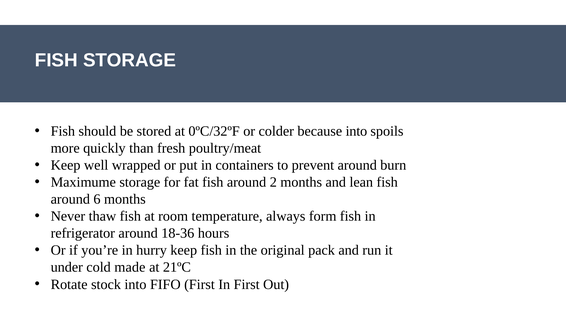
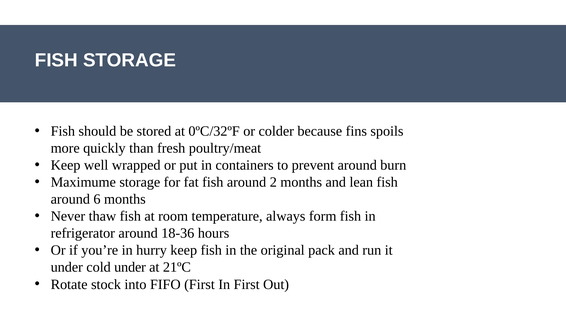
because into: into -> fins
cold made: made -> under
